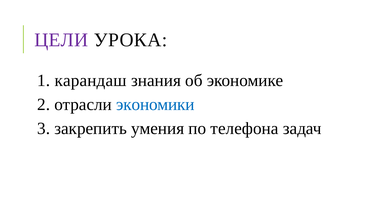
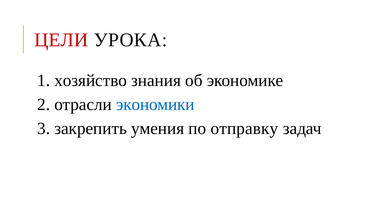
ЦЕЛИ colour: purple -> red
карандаш: карандаш -> хозяйство
телефона: телефона -> отправку
